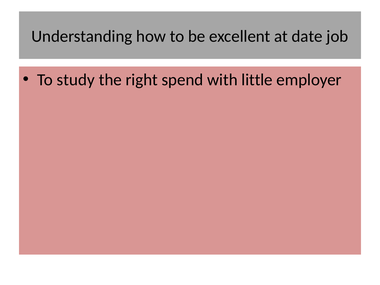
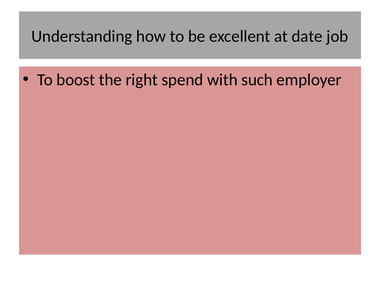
study: study -> boost
little: little -> such
